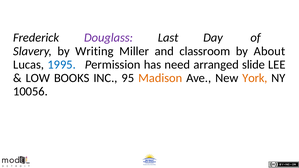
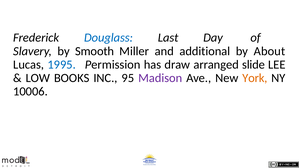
Douglass colour: purple -> blue
Writing: Writing -> Smooth
classroom: classroom -> additional
need: need -> draw
Madison colour: orange -> purple
10056: 10056 -> 10006
